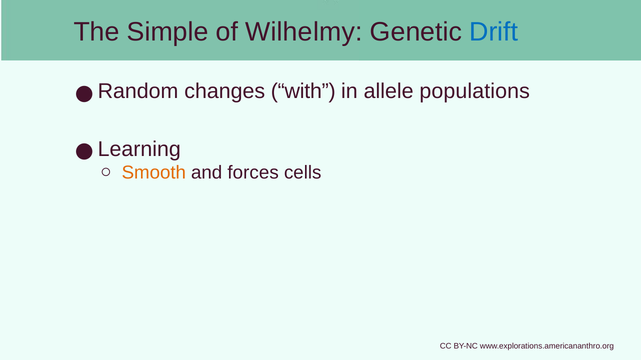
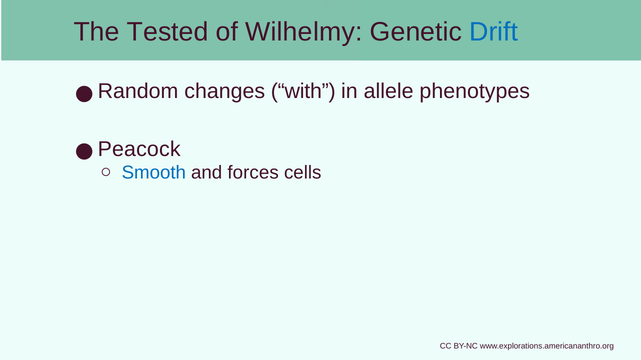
Simple: Simple -> Tested
populations: populations -> phenotypes
Learning: Learning -> Peacock
Smooth colour: orange -> blue
